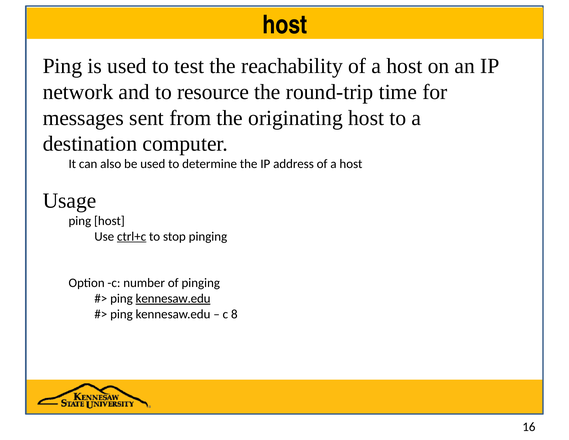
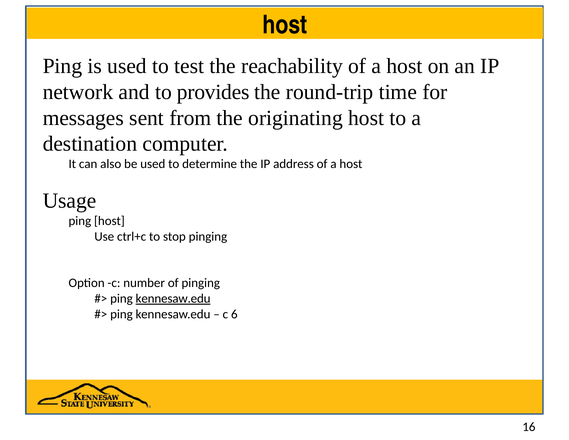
resource: resource -> provides
ctrl+c underline: present -> none
8: 8 -> 6
